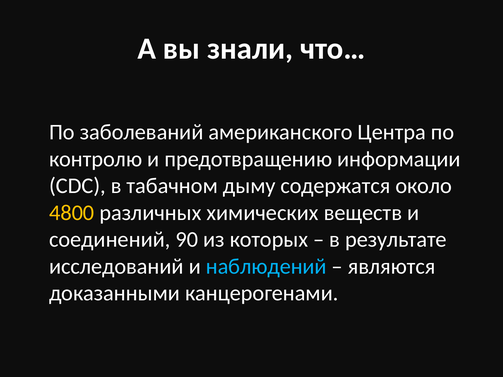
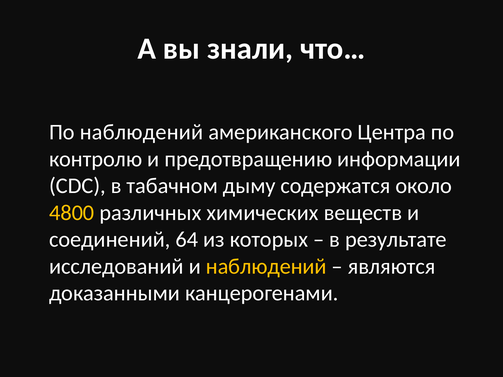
По заболеваний: заболеваний -> наблюдений
90: 90 -> 64
наблюдений at (266, 267) colour: light blue -> yellow
